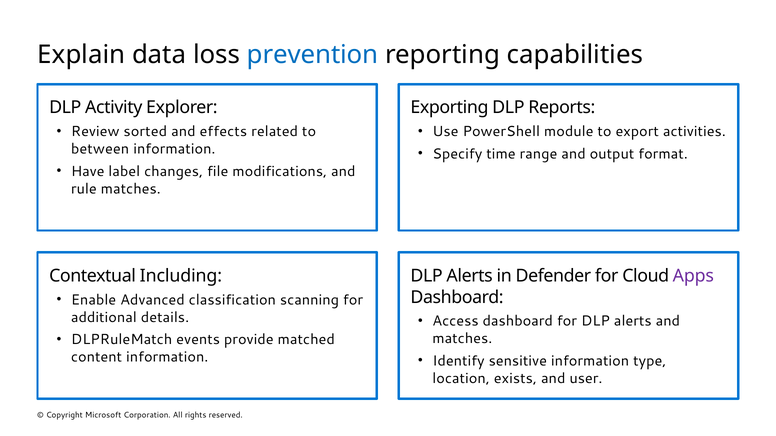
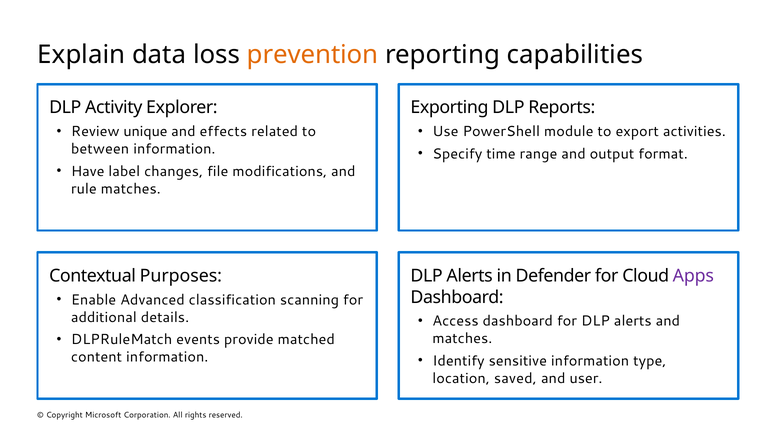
prevention colour: blue -> orange
sorted: sorted -> unique
Including: Including -> Purposes
exists: exists -> saved
